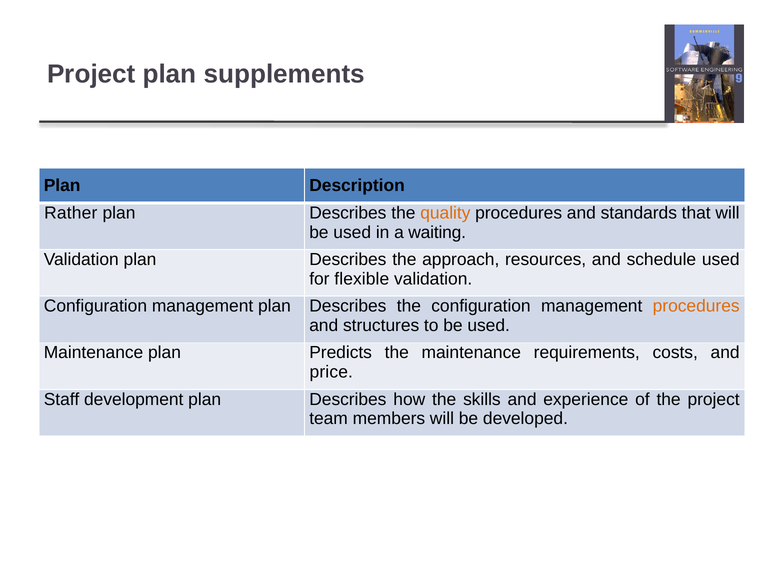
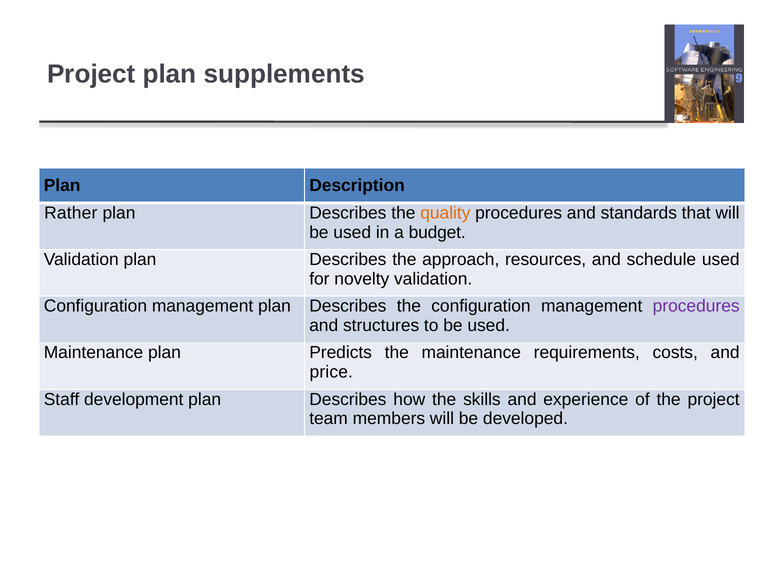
waiting: waiting -> budget
flexible: flexible -> novelty
procedures at (696, 306) colour: orange -> purple
